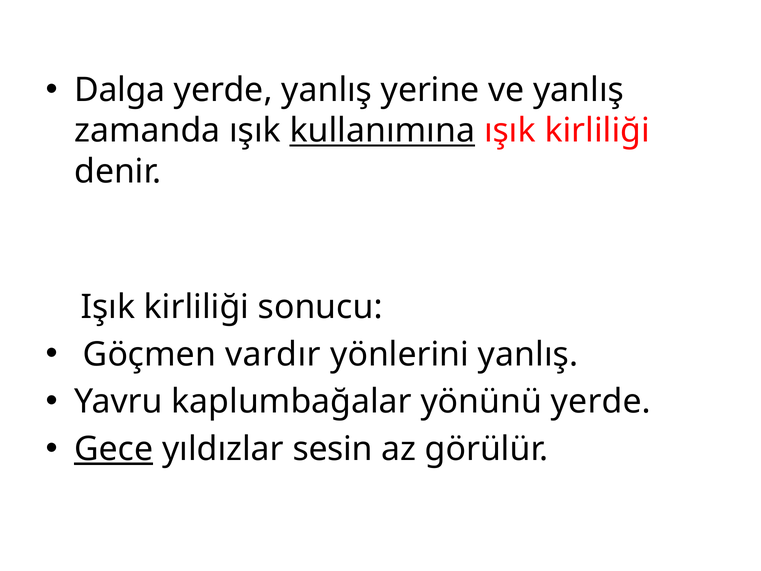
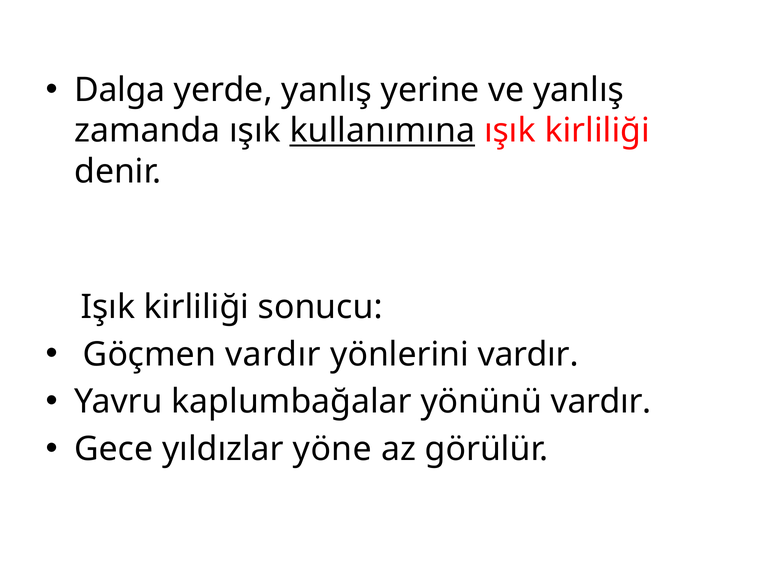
yönlerini yanlış: yanlış -> vardır
yönünü yerde: yerde -> vardır
Gece underline: present -> none
sesin: sesin -> yöne
